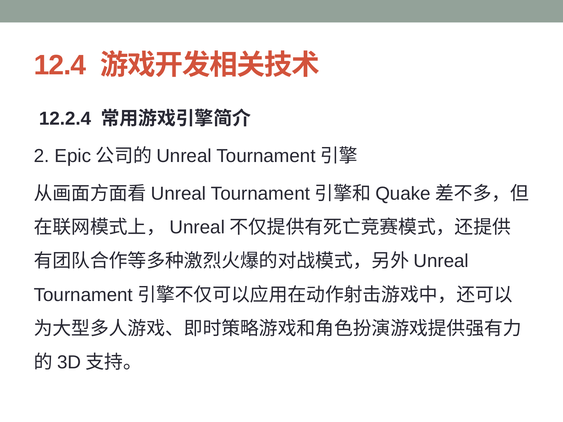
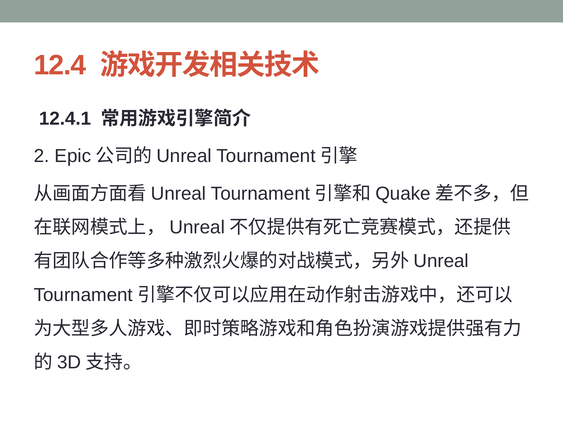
12.2.4: 12.2.4 -> 12.4.1
